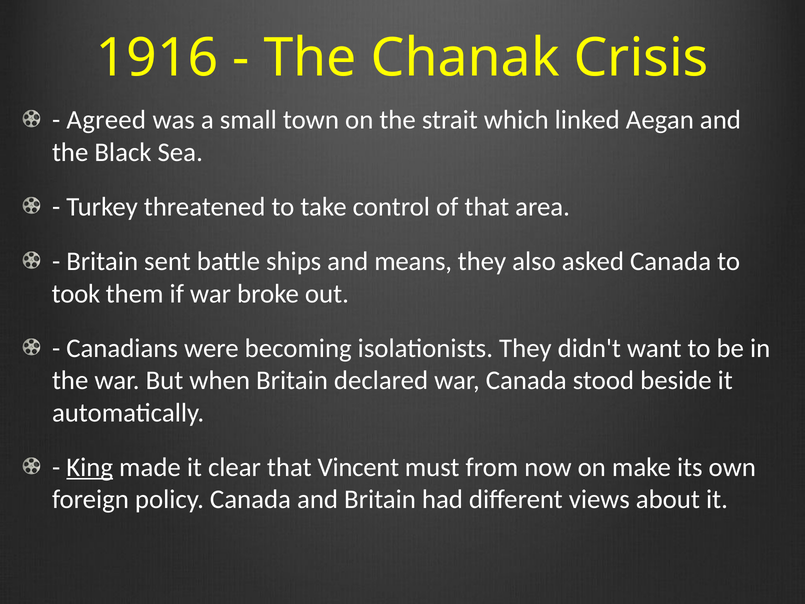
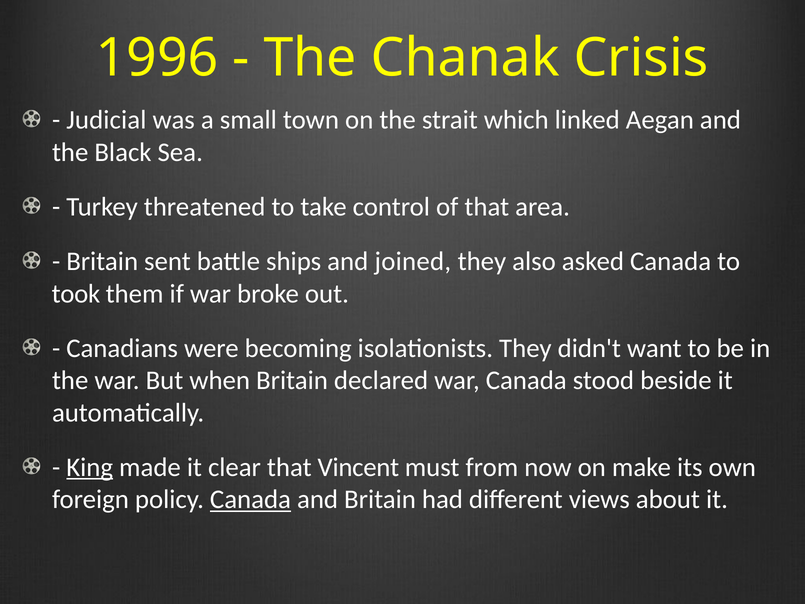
1916: 1916 -> 1996
Agreed: Agreed -> Judicial
means: means -> joined
Canada at (250, 499) underline: none -> present
